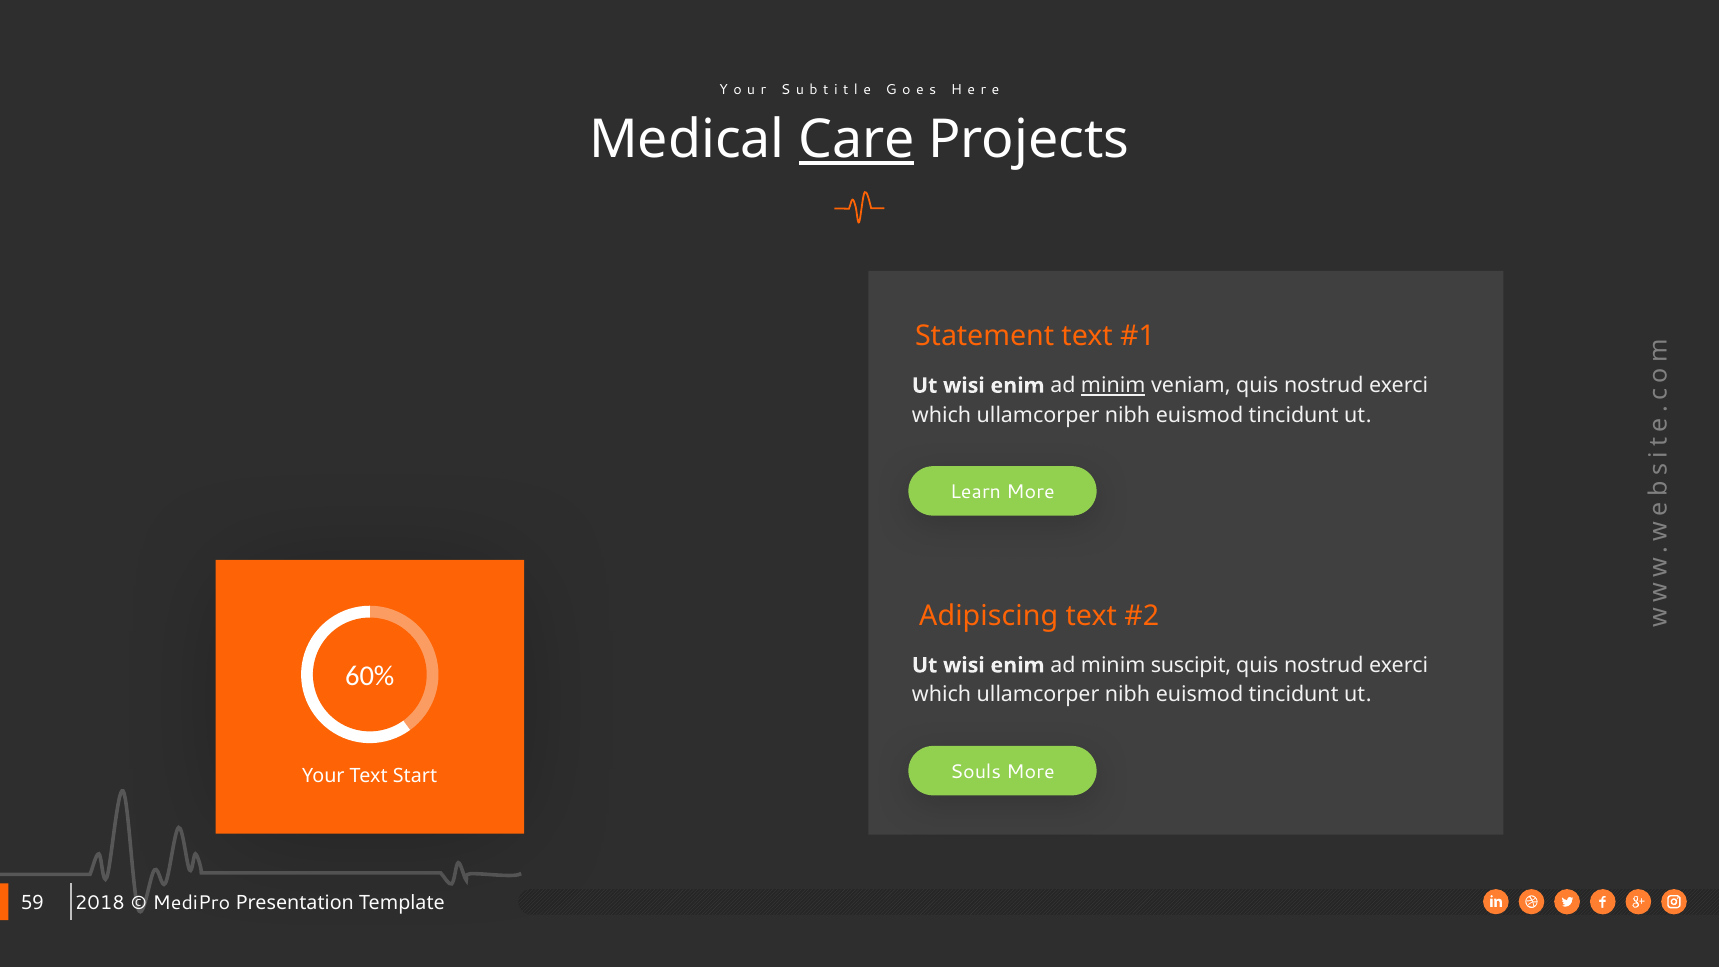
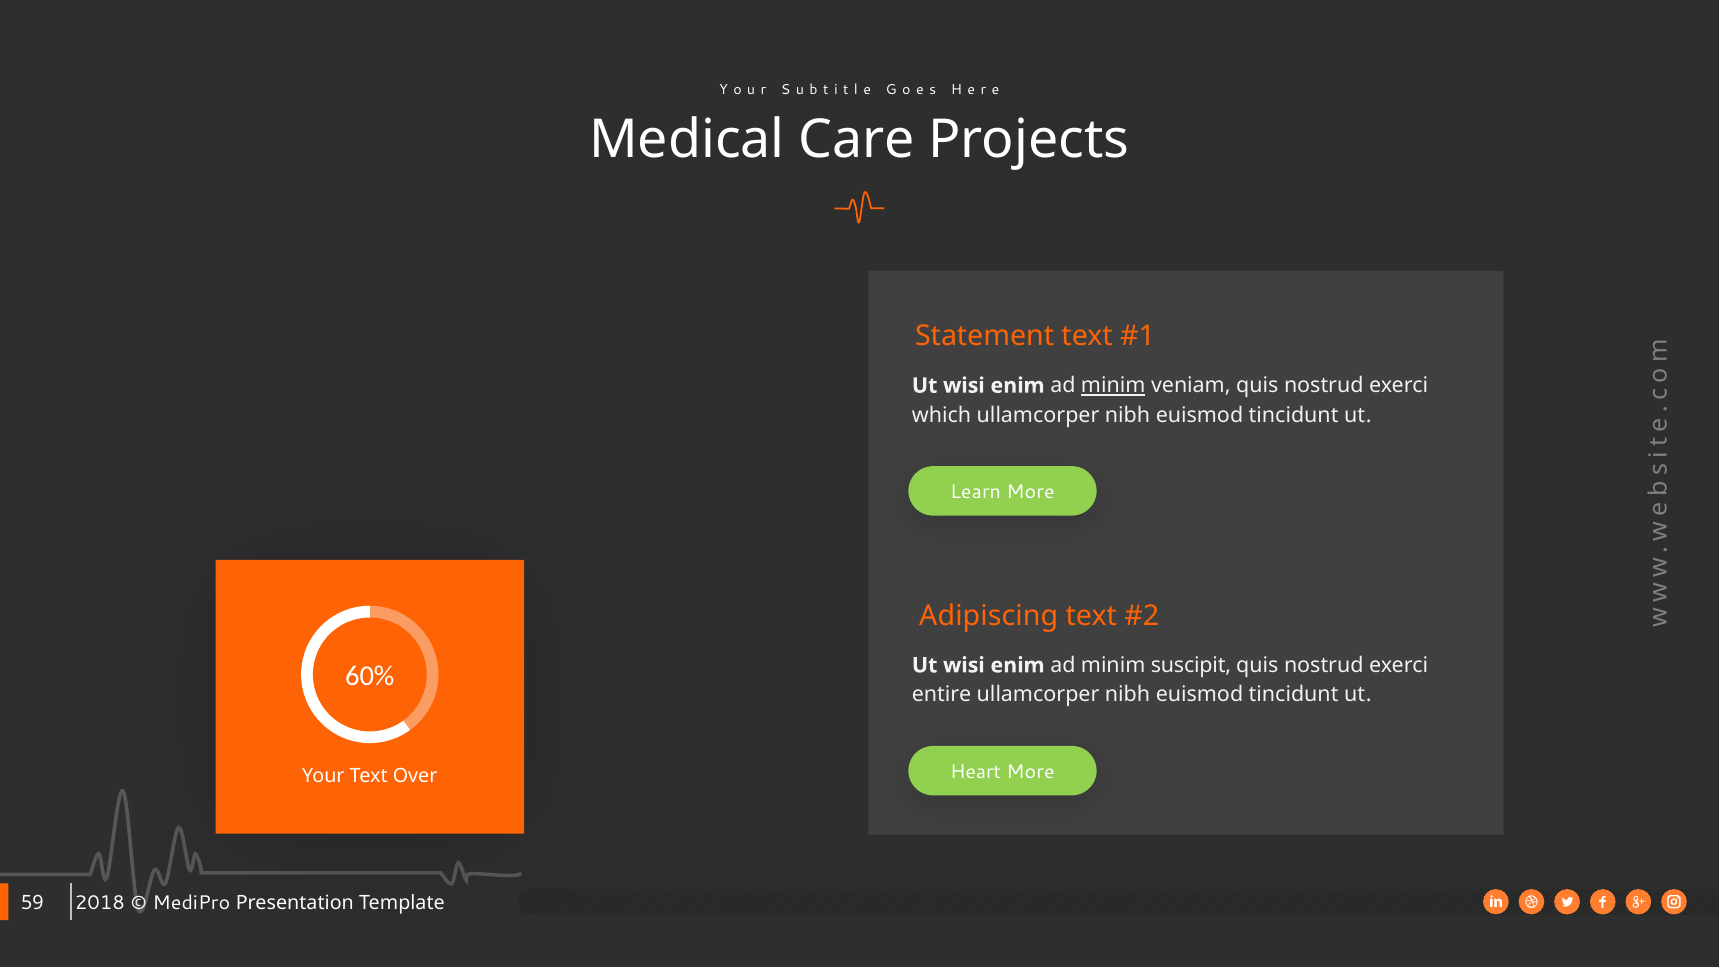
Care underline: present -> none
which at (942, 695): which -> entire
Souls: Souls -> Heart
Start: Start -> Over
